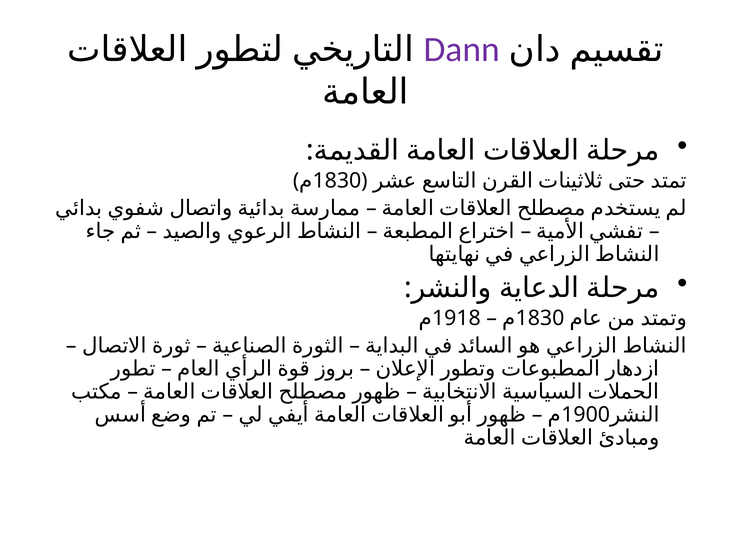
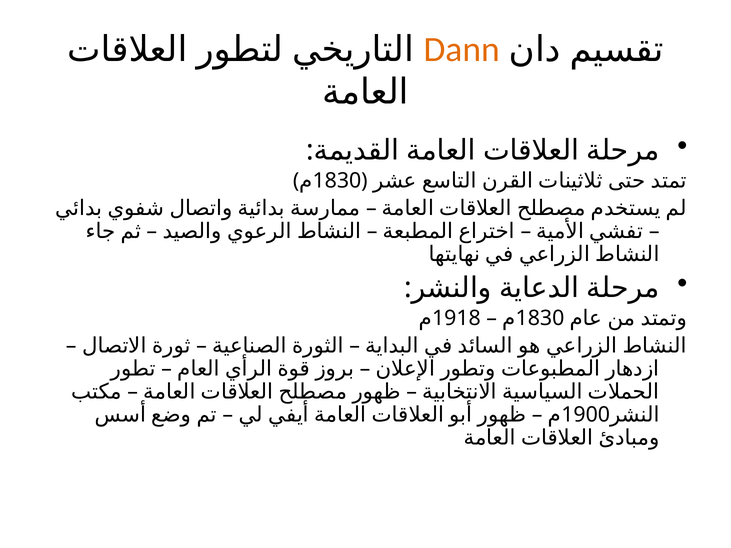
Dann colour: purple -> orange
